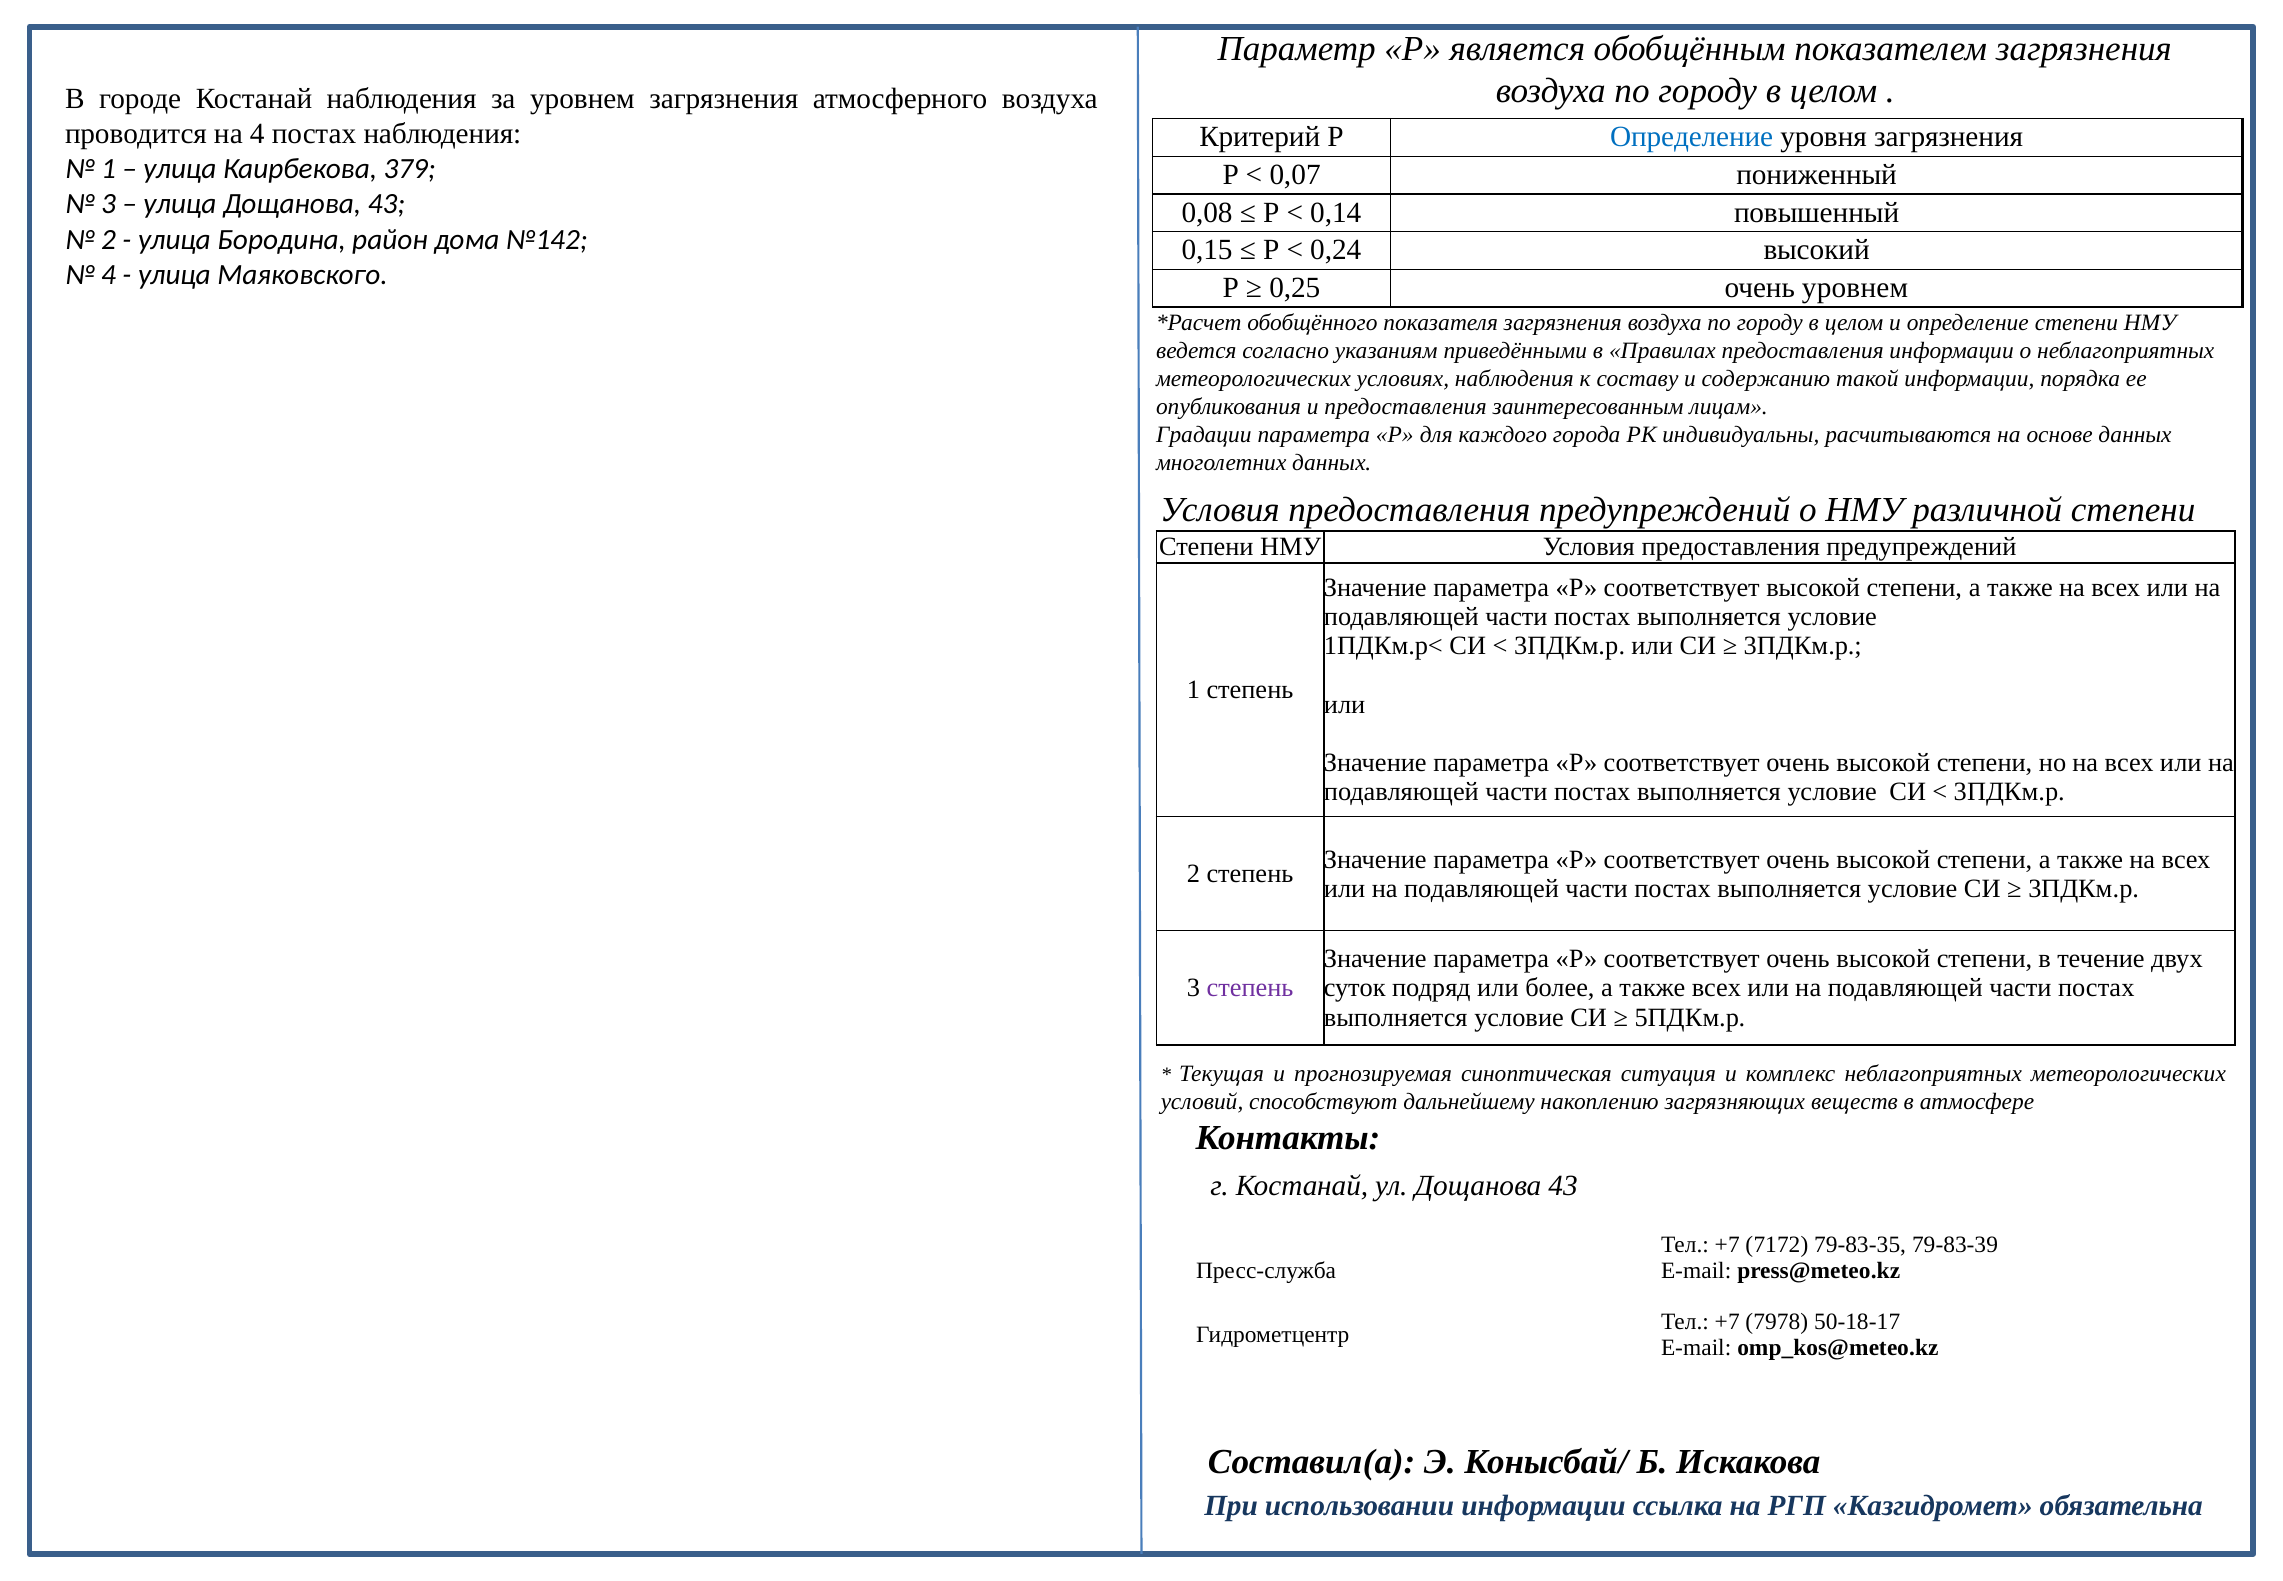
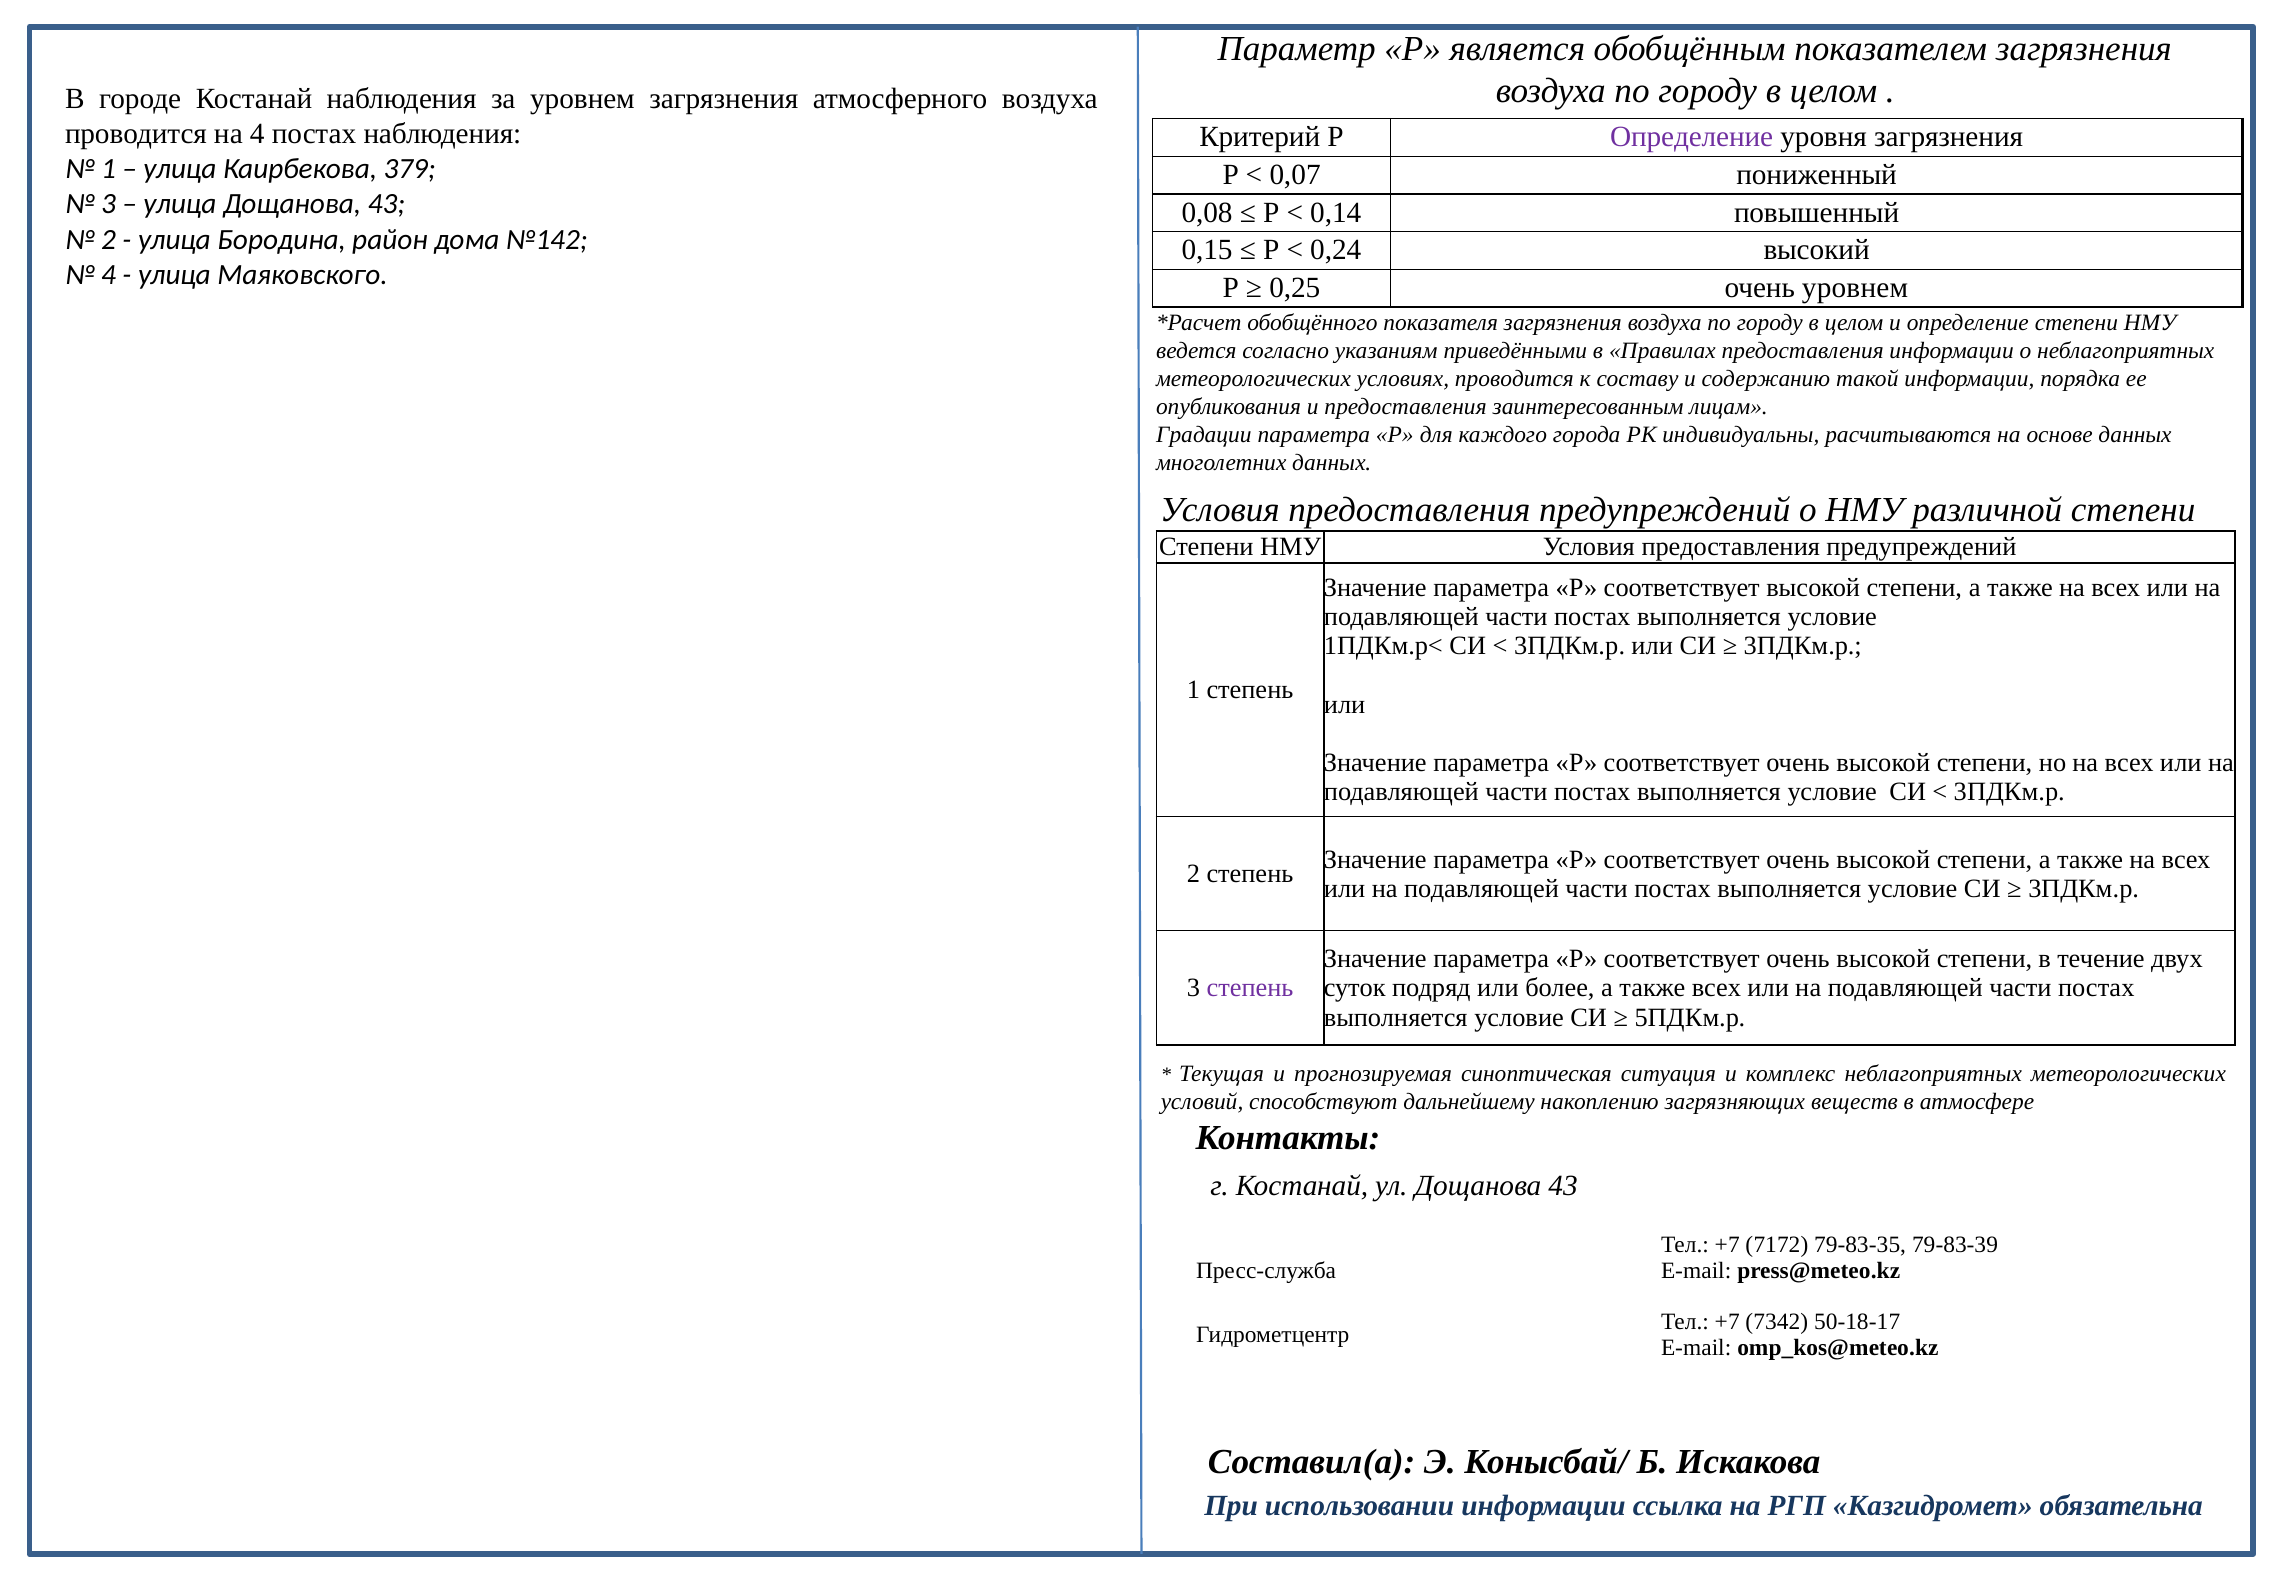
Определение at (1692, 137) colour: blue -> purple
условиях наблюдения: наблюдения -> проводится
7978: 7978 -> 7342
